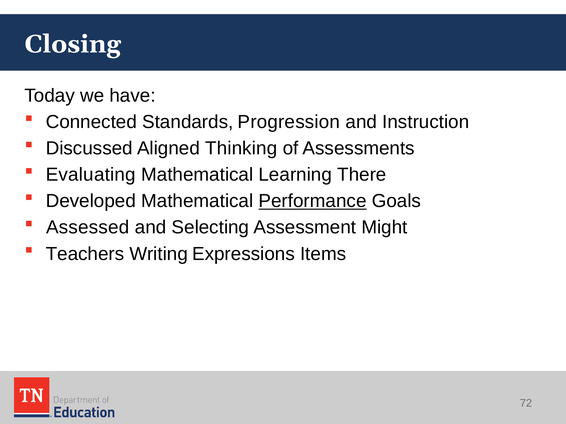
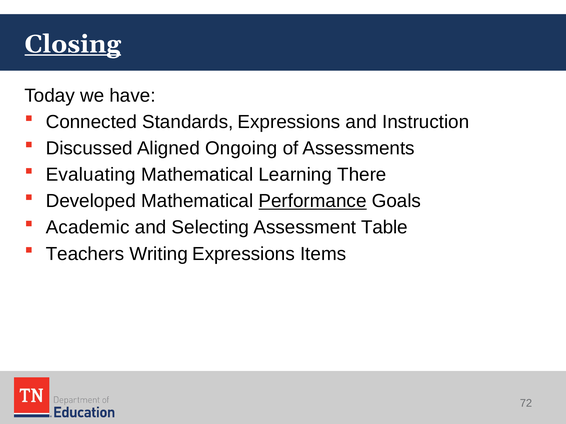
Closing underline: none -> present
Standards Progression: Progression -> Expressions
Thinking: Thinking -> Ongoing
Assessed: Assessed -> Academic
Might: Might -> Table
